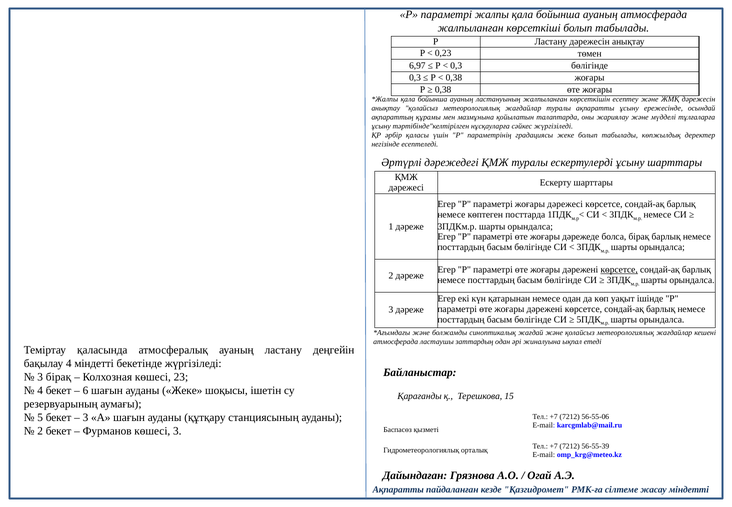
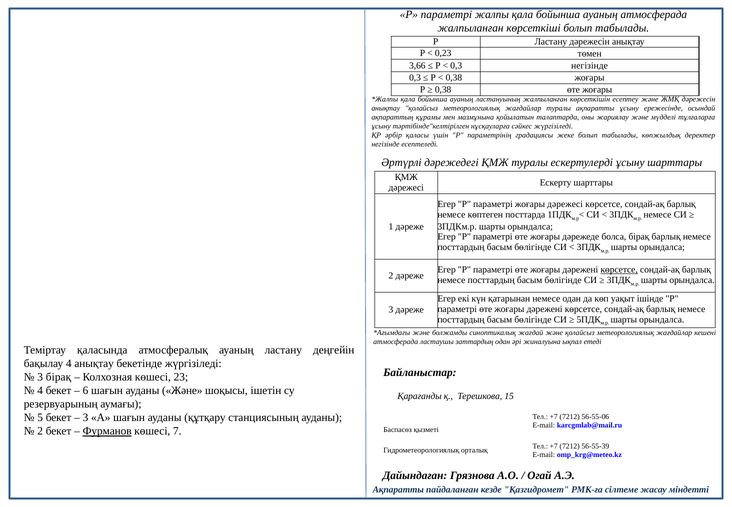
6,97: 6,97 -> 3,66
0,3 бөлігінде: бөлігінде -> негізінде
4 міндетті: міндетті -> анықтау
ауданы Жеке: Жеке -> Және
Фурманов underline: none -> present
көшесі 3: 3 -> 7
